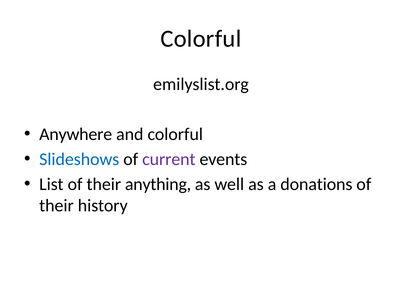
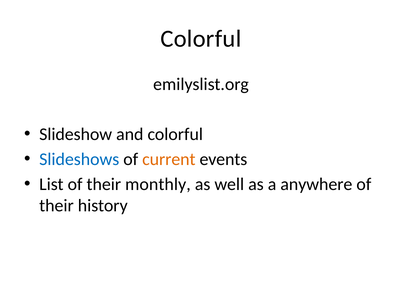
Anywhere: Anywhere -> Slideshow
current colour: purple -> orange
anything: anything -> monthly
donations: donations -> anywhere
